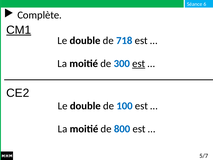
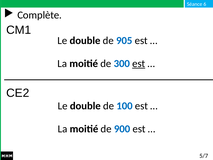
CM1 underline: present -> none
718: 718 -> 905
800: 800 -> 900
